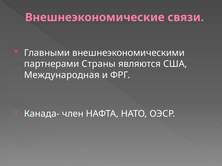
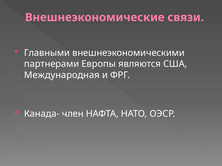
Страны: Страны -> Европы
